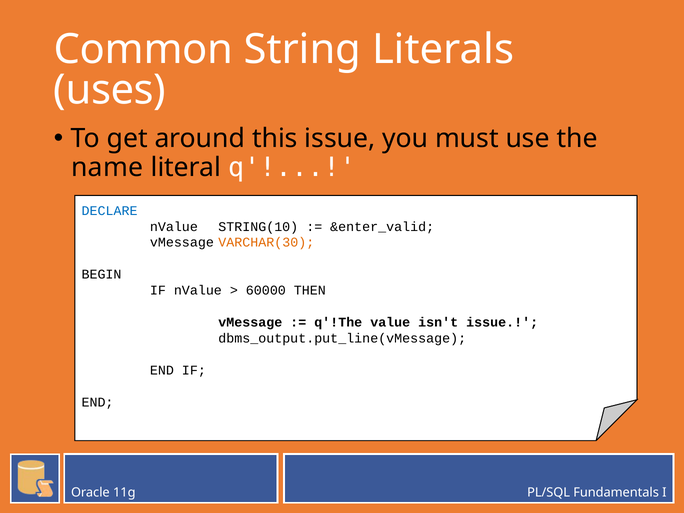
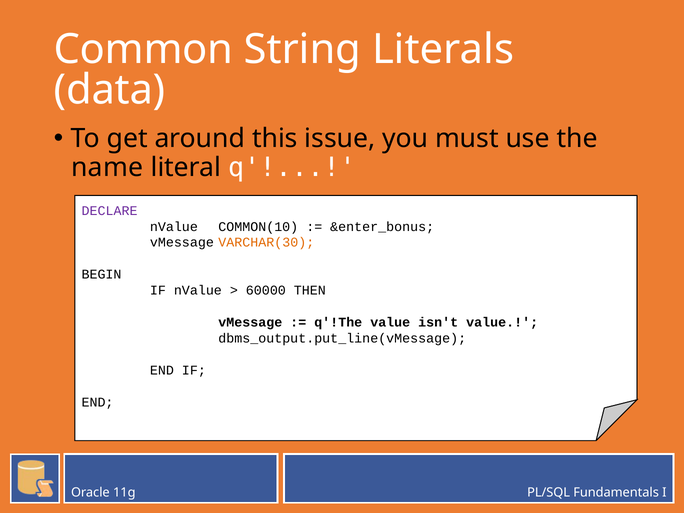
uses: uses -> data
DECLARE colour: blue -> purple
STRING(10: STRING(10 -> COMMON(10
&enter_valid: &enter_valid -> &enter_bonus
isn't issue: issue -> value
